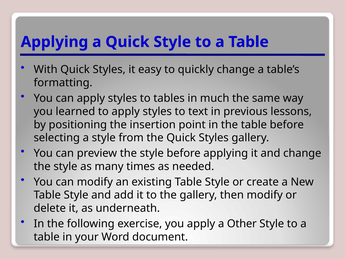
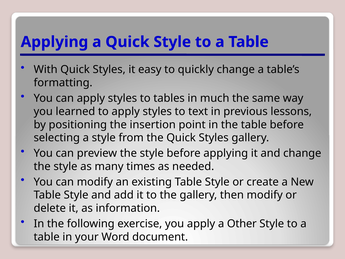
underneath: underneath -> information
